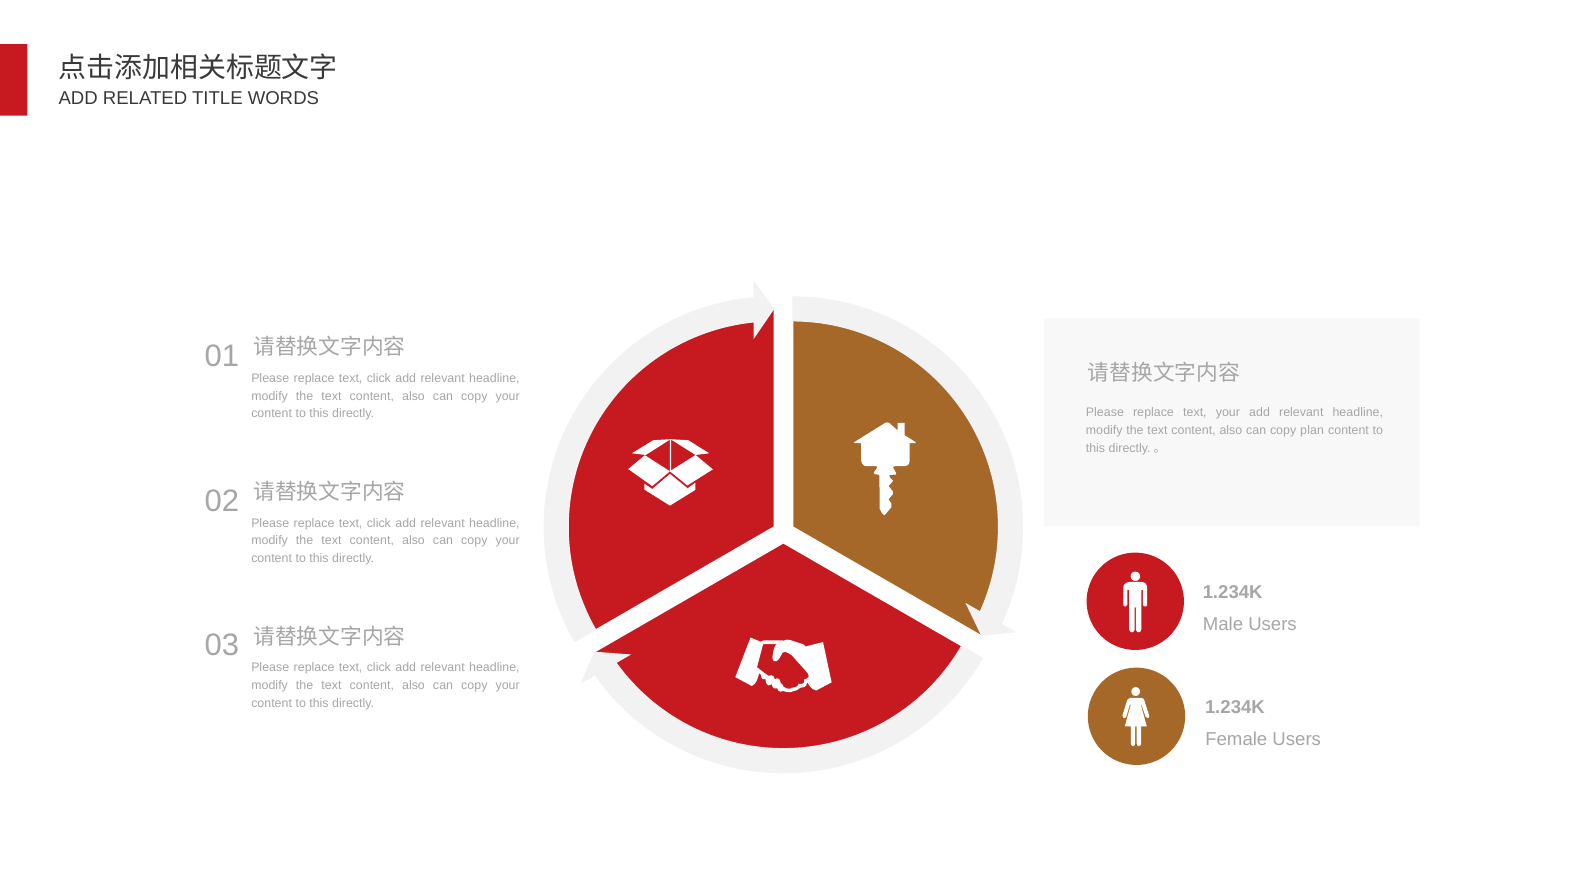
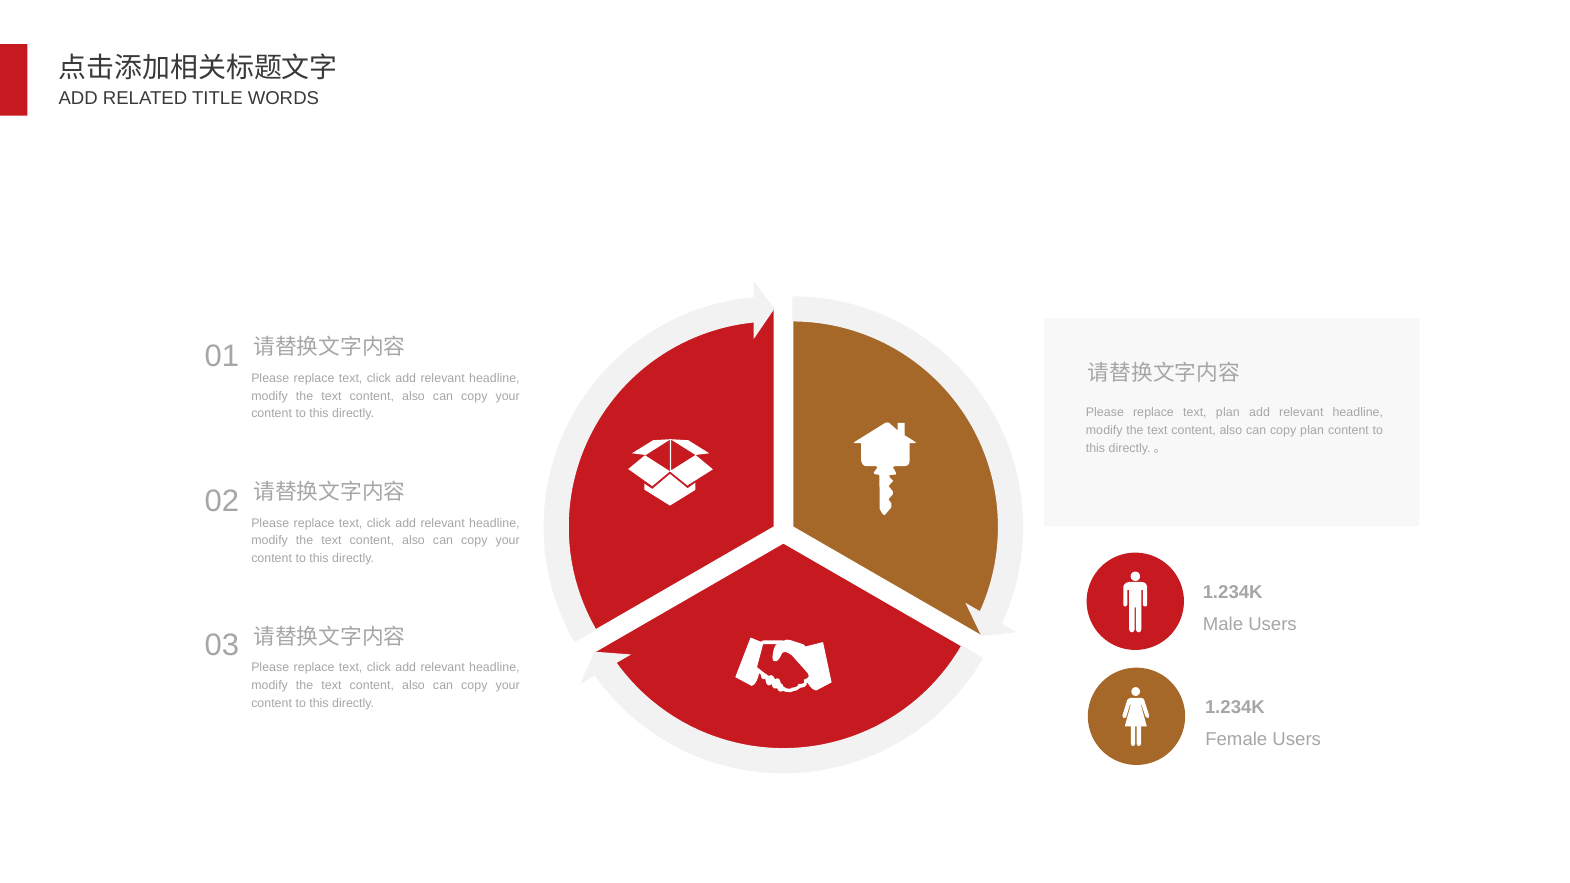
text your: your -> plan
